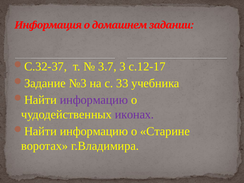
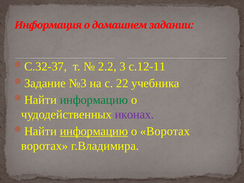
3.7: 3.7 -> 2.2
с.12-17: с.12-17 -> с.12-11
33: 33 -> 22
информацию at (94, 100) colour: purple -> green
информацию at (94, 131) underline: none -> present
о Старине: Старине -> Воротах
